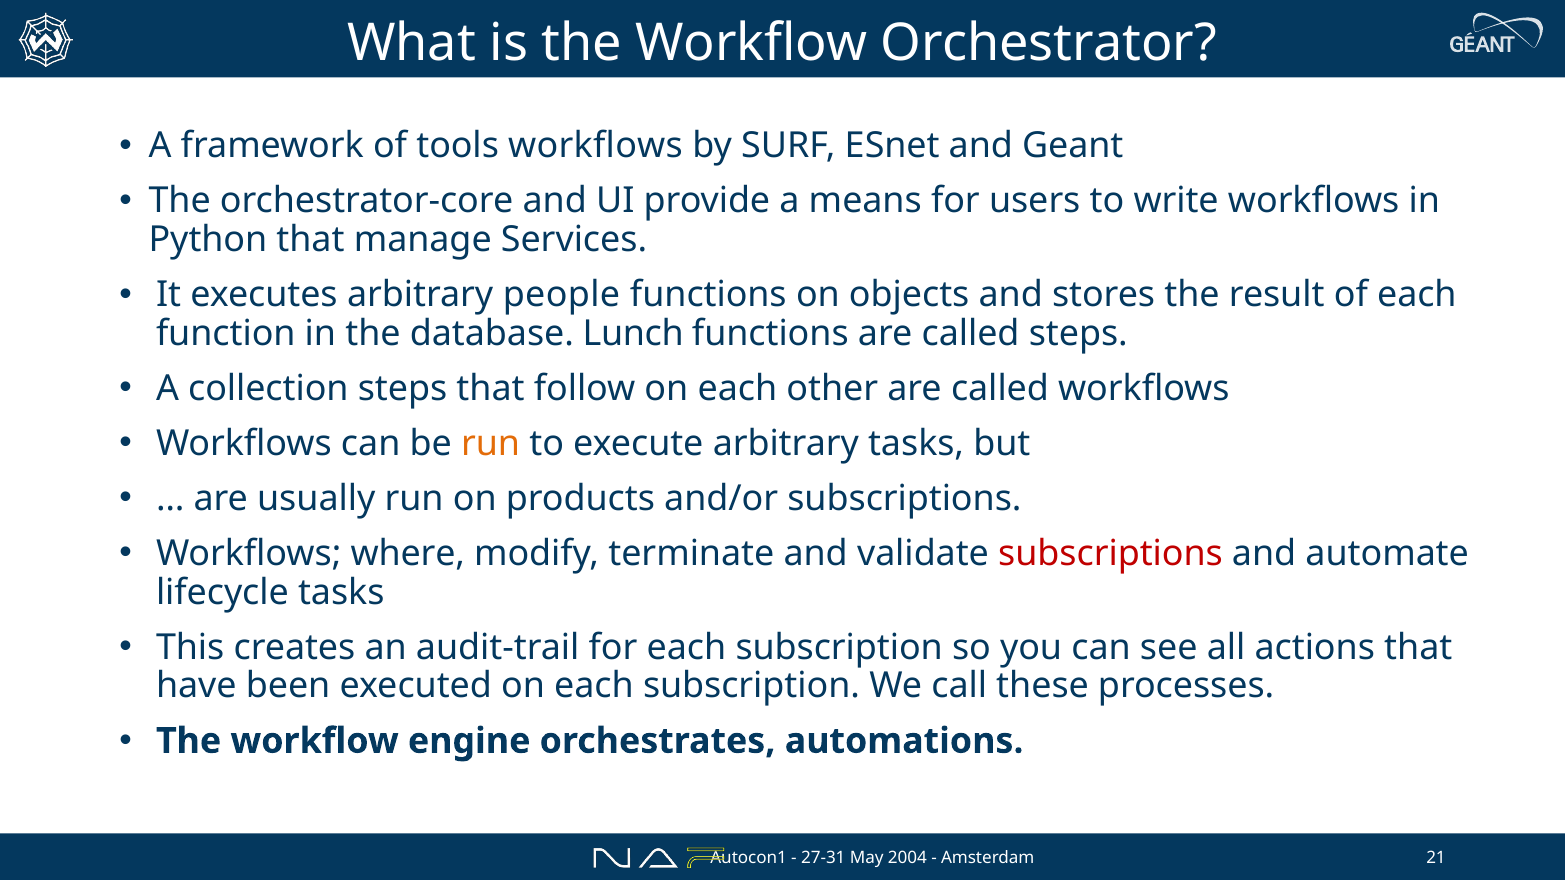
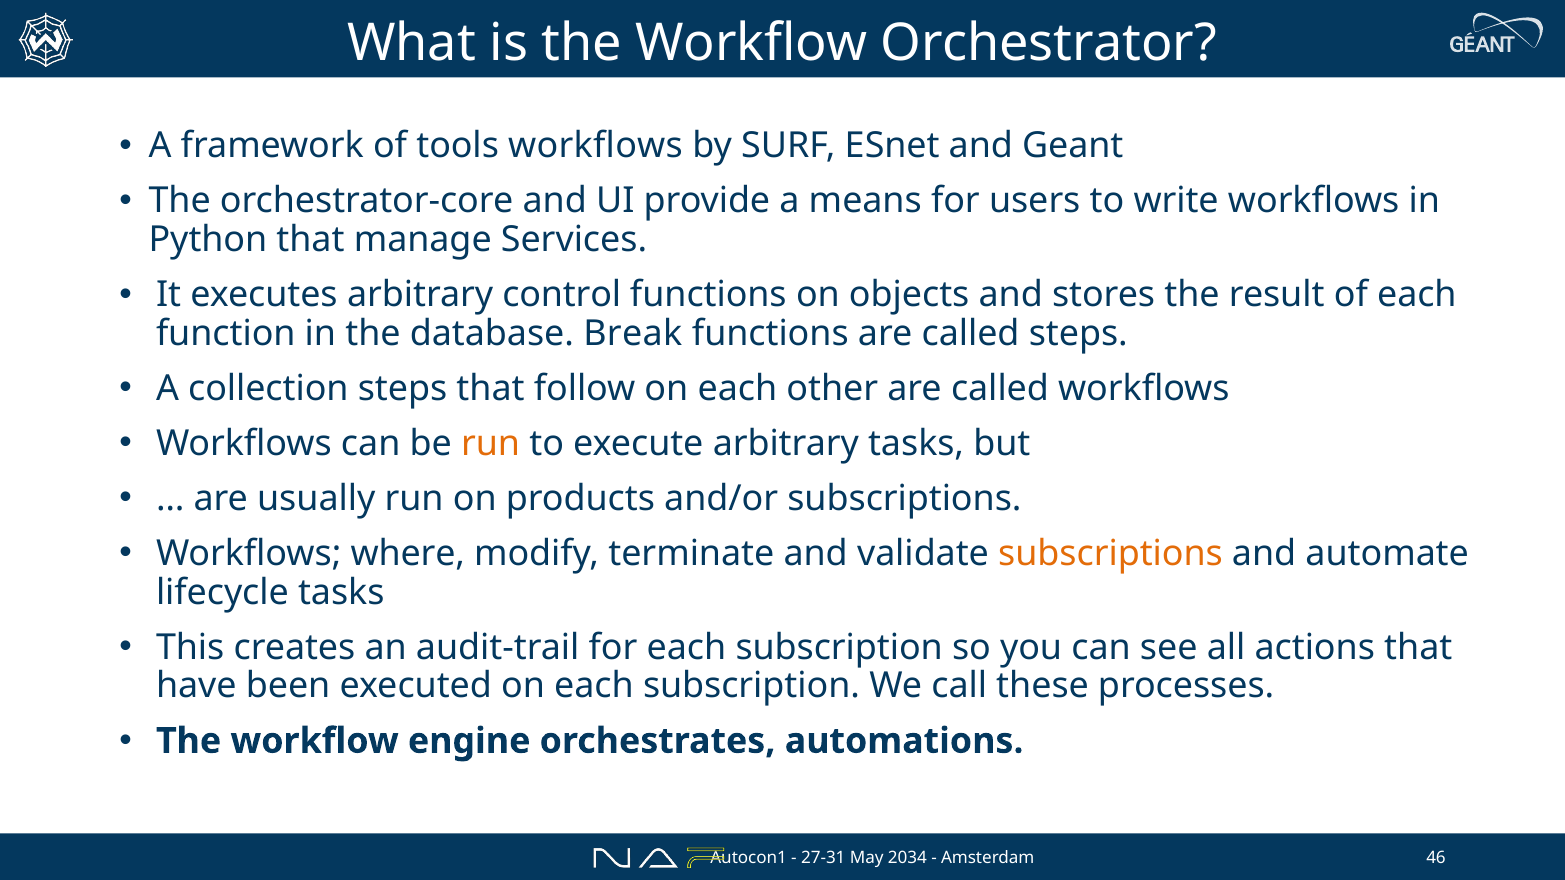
people: people -> control
Lunch: Lunch -> Break
subscriptions at (1111, 554) colour: red -> orange
2004: 2004 -> 2034
21: 21 -> 46
